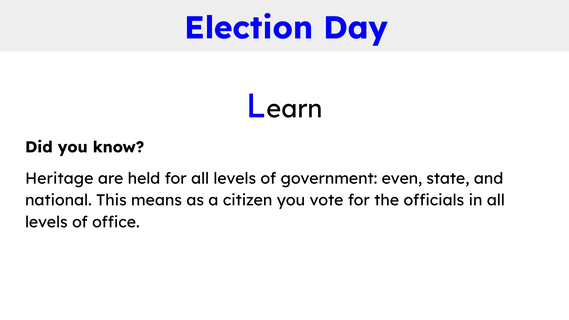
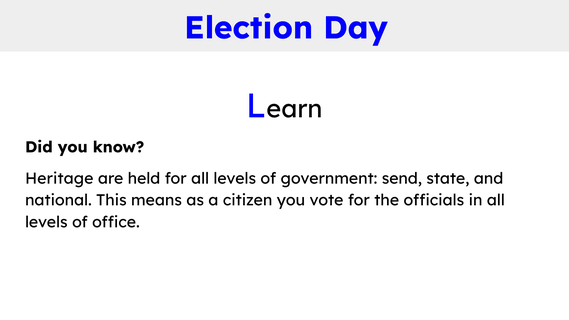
even: even -> send
